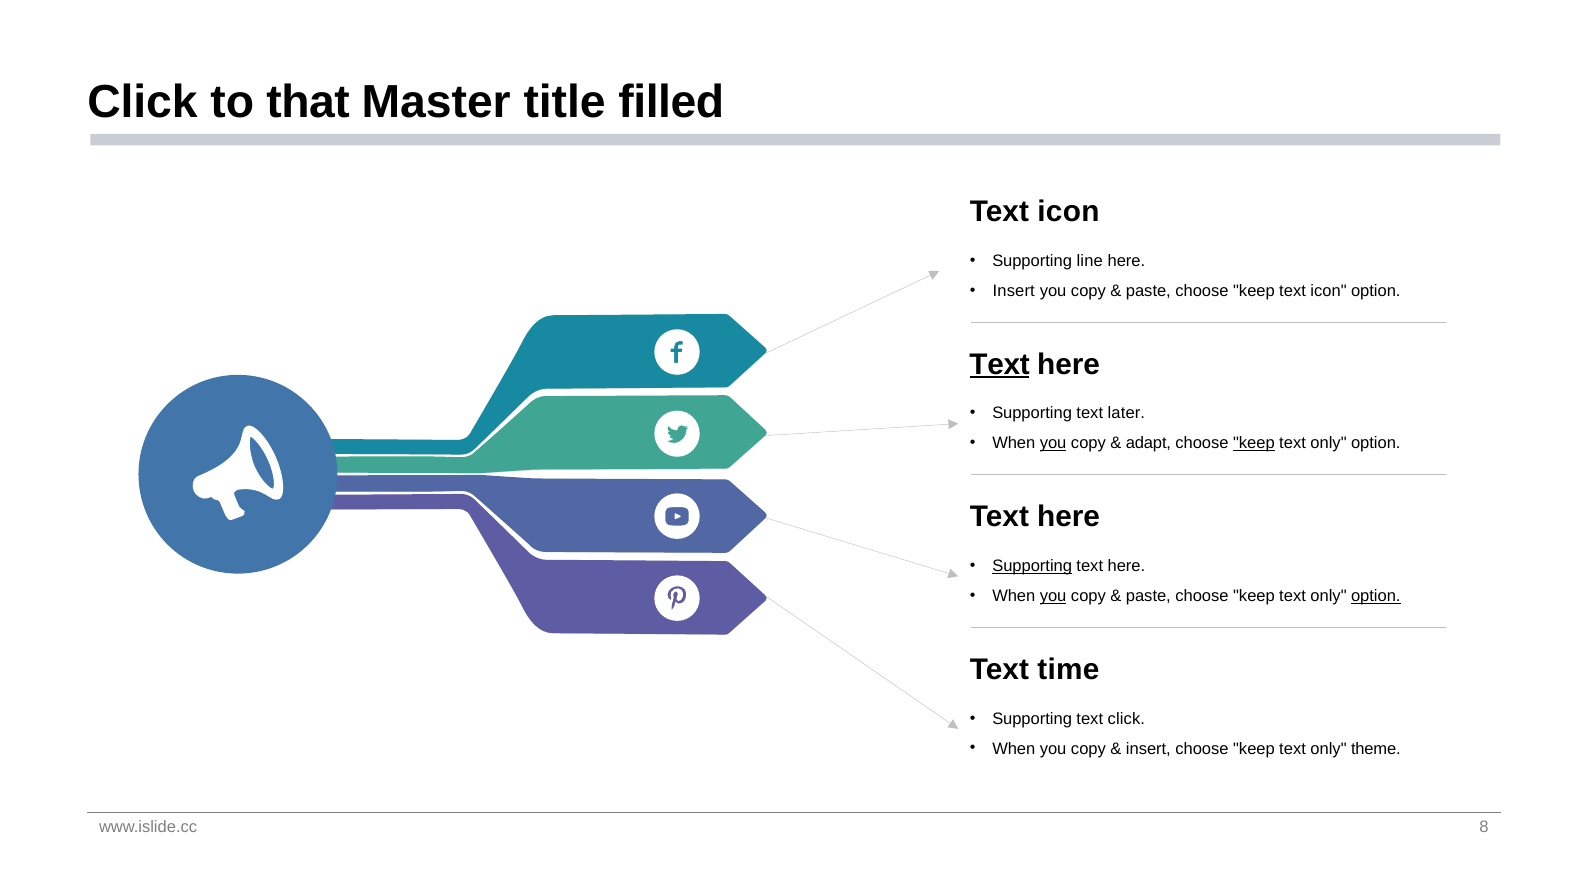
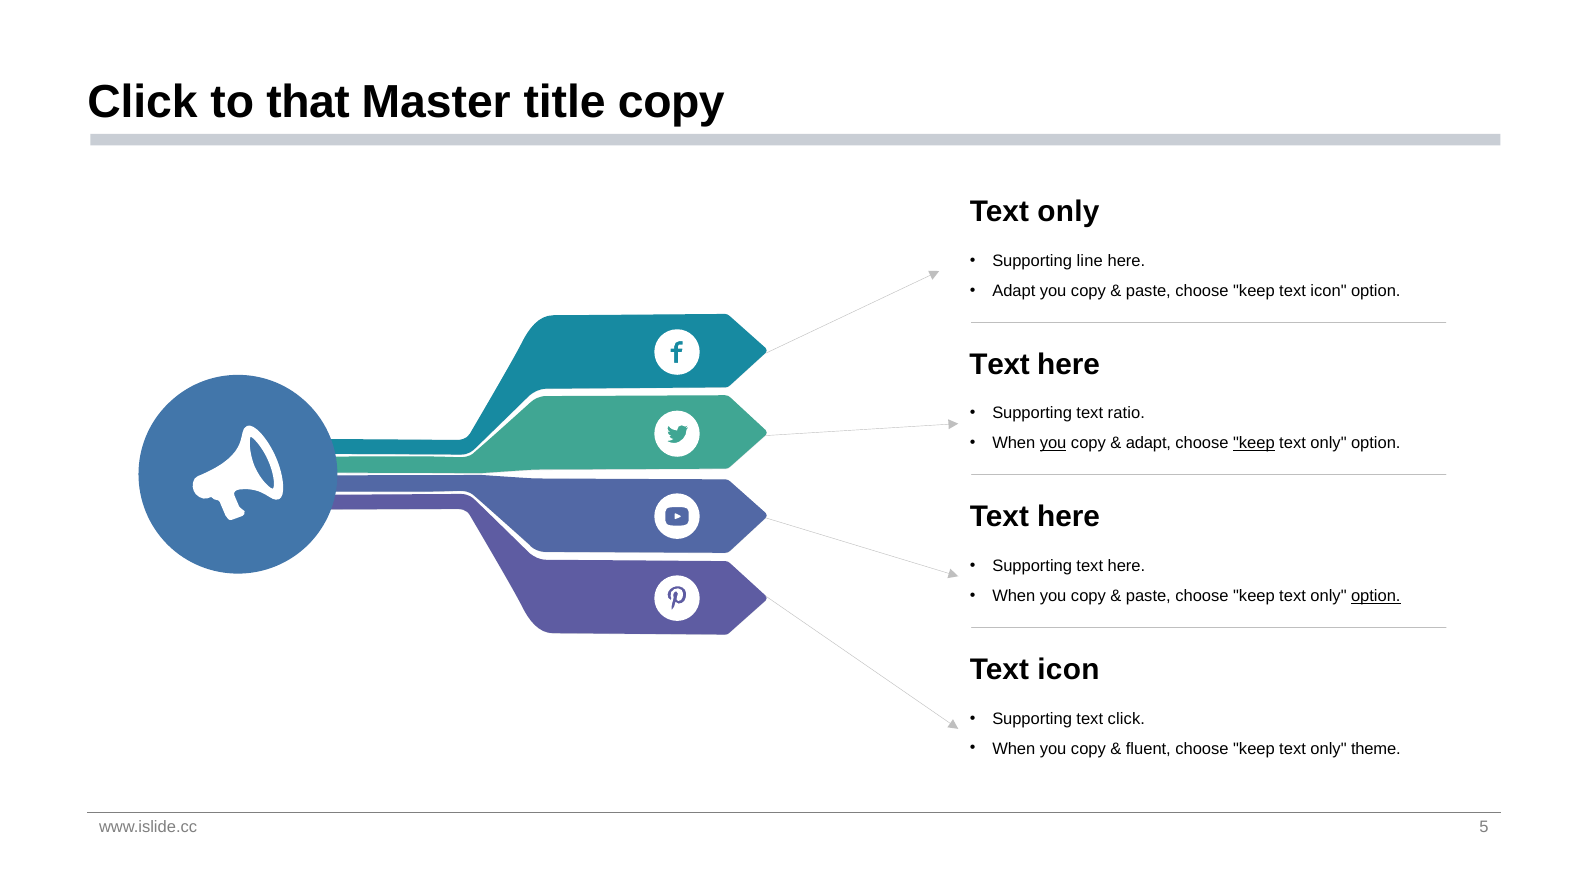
title filled: filled -> copy
icon at (1068, 212): icon -> only
Insert at (1014, 291): Insert -> Adapt
Text at (1000, 365) underline: present -> none
later: later -> ratio
Supporting at (1032, 566) underline: present -> none
you at (1053, 596) underline: present -> none
time at (1068, 670): time -> icon
insert at (1148, 749): insert -> fluent
8: 8 -> 5
